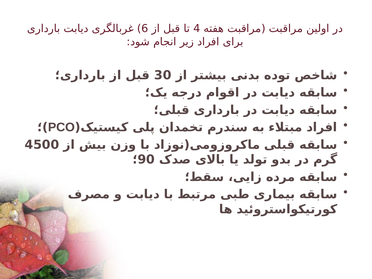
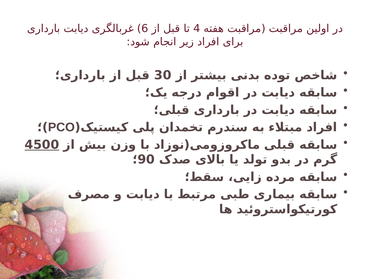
4500 underline: none -> present
